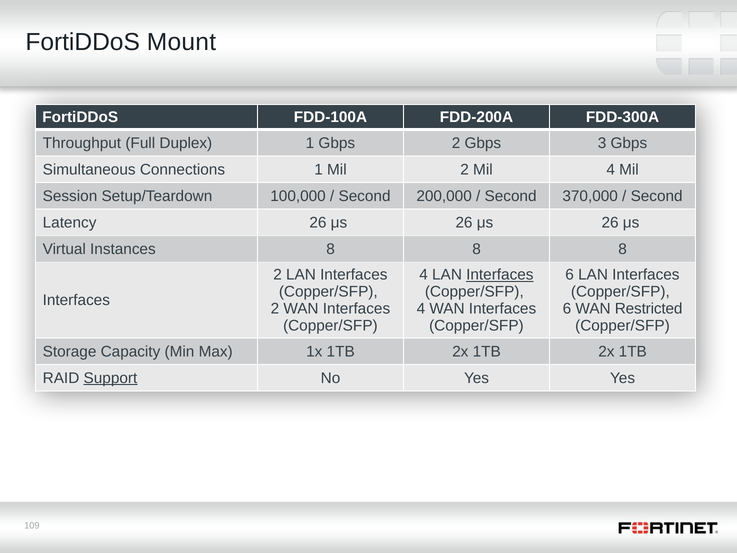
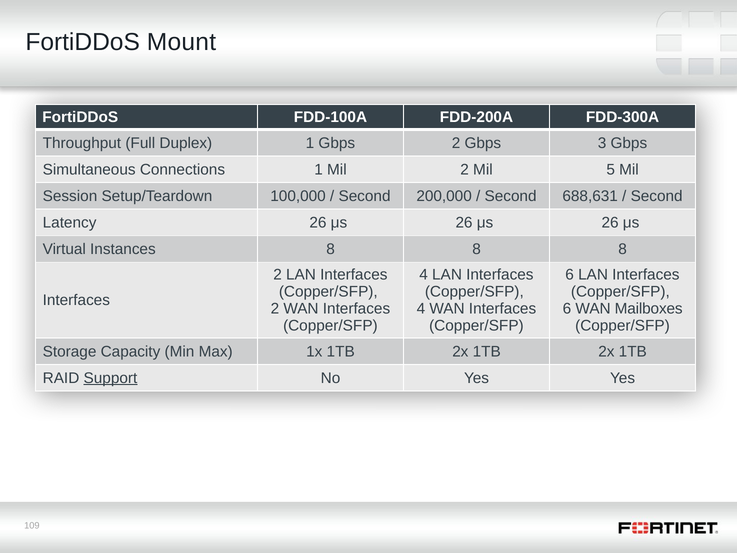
Mil 4: 4 -> 5
370,000: 370,000 -> 688,631
Interfaces at (500, 275) underline: present -> none
Restricted: Restricted -> Mailboxes
